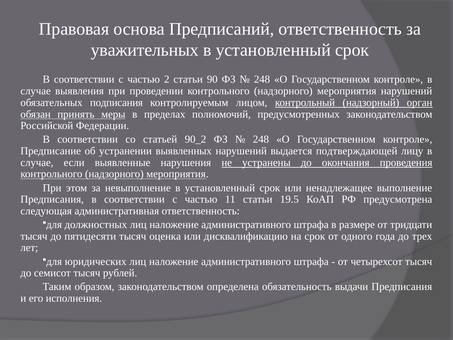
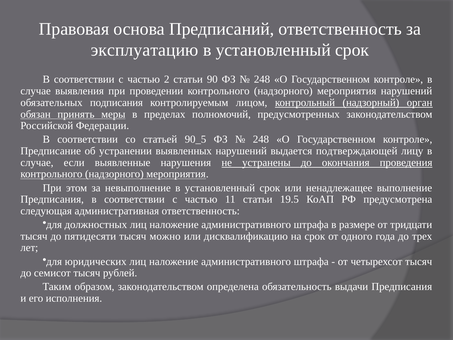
уважительных: уважительных -> эксплуатацию
90_2: 90_2 -> 90_5
оценка: оценка -> можно
